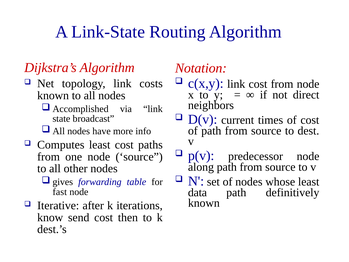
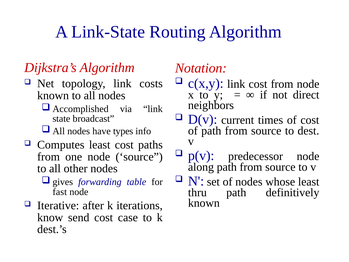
more: more -> types
data: data -> thru
then: then -> case
